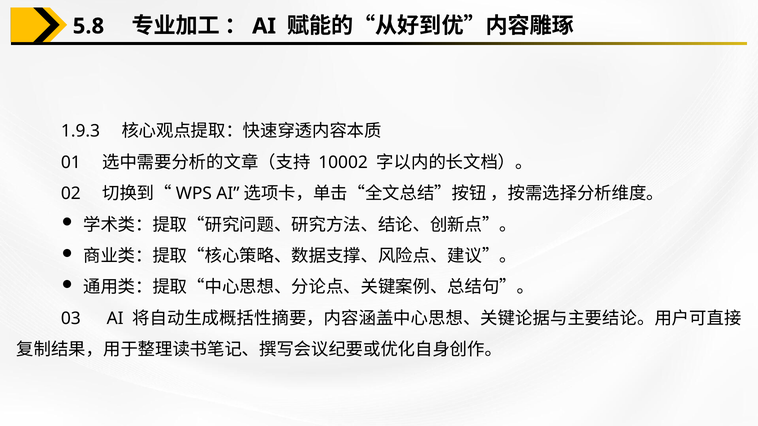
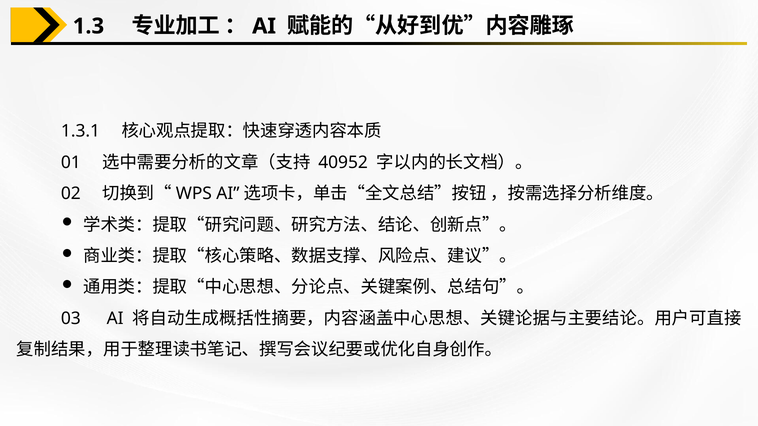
5.8: 5.8 -> 1.3
1.9.3: 1.9.3 -> 1.3.1
10002: 10002 -> 40952
